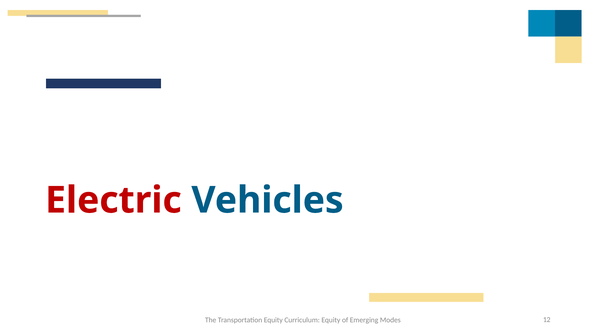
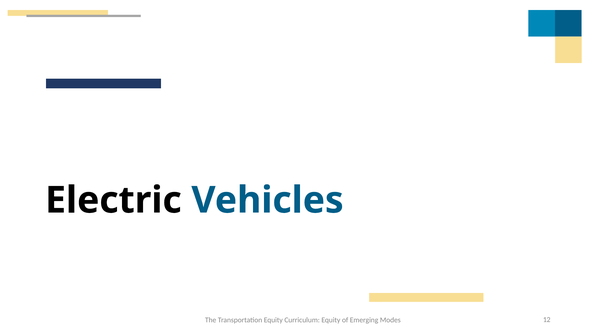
Electric colour: red -> black
